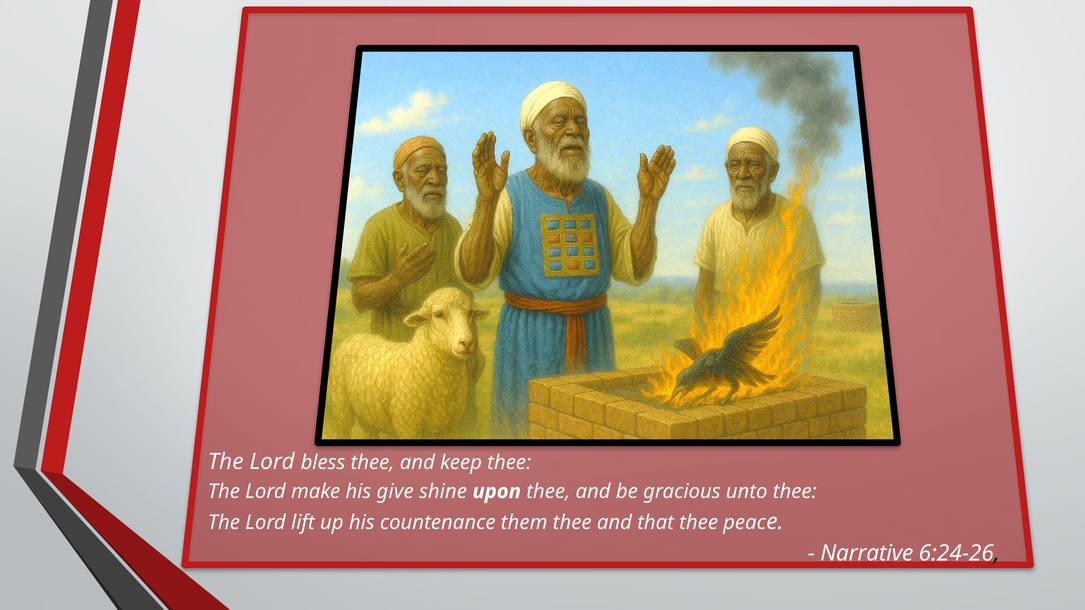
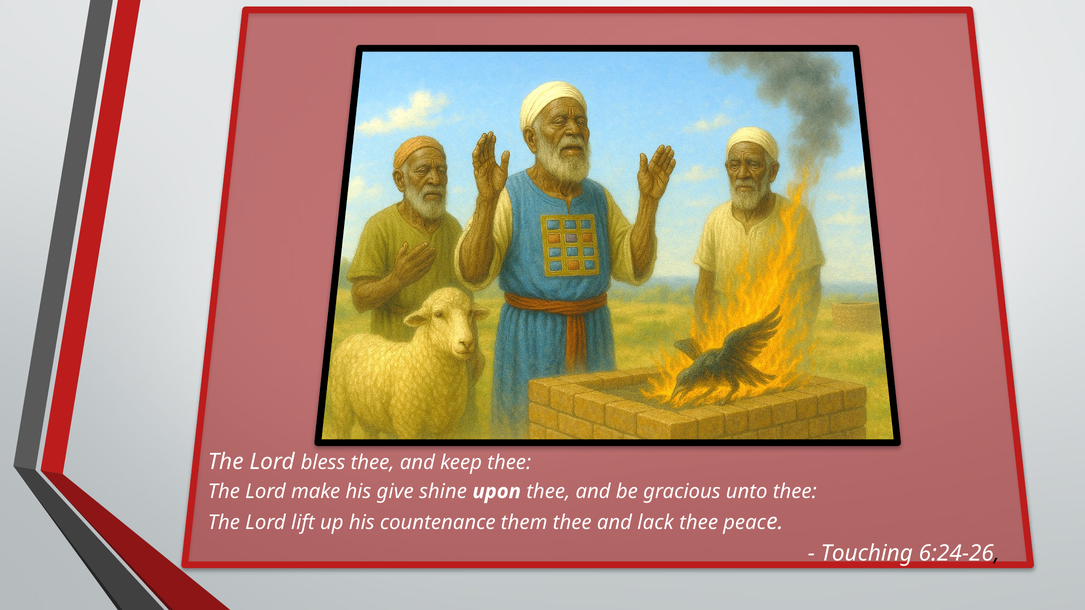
that: that -> lack
Narrative: Narrative -> Touching
